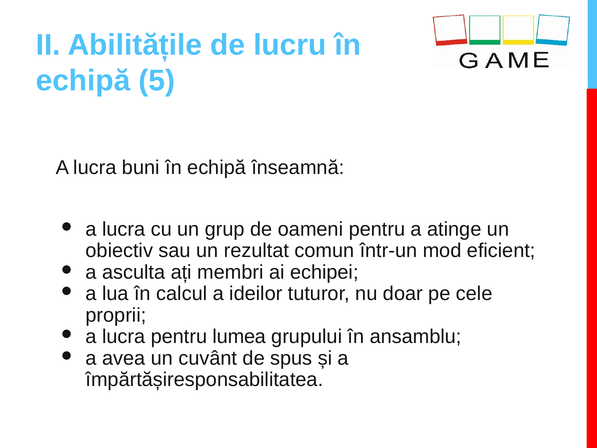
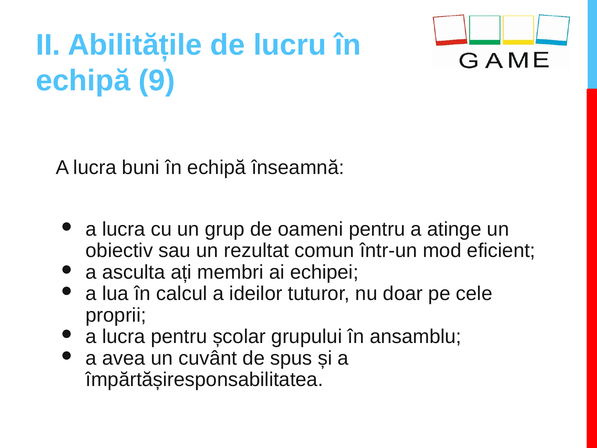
5: 5 -> 9
lumea: lumea -> școlar
